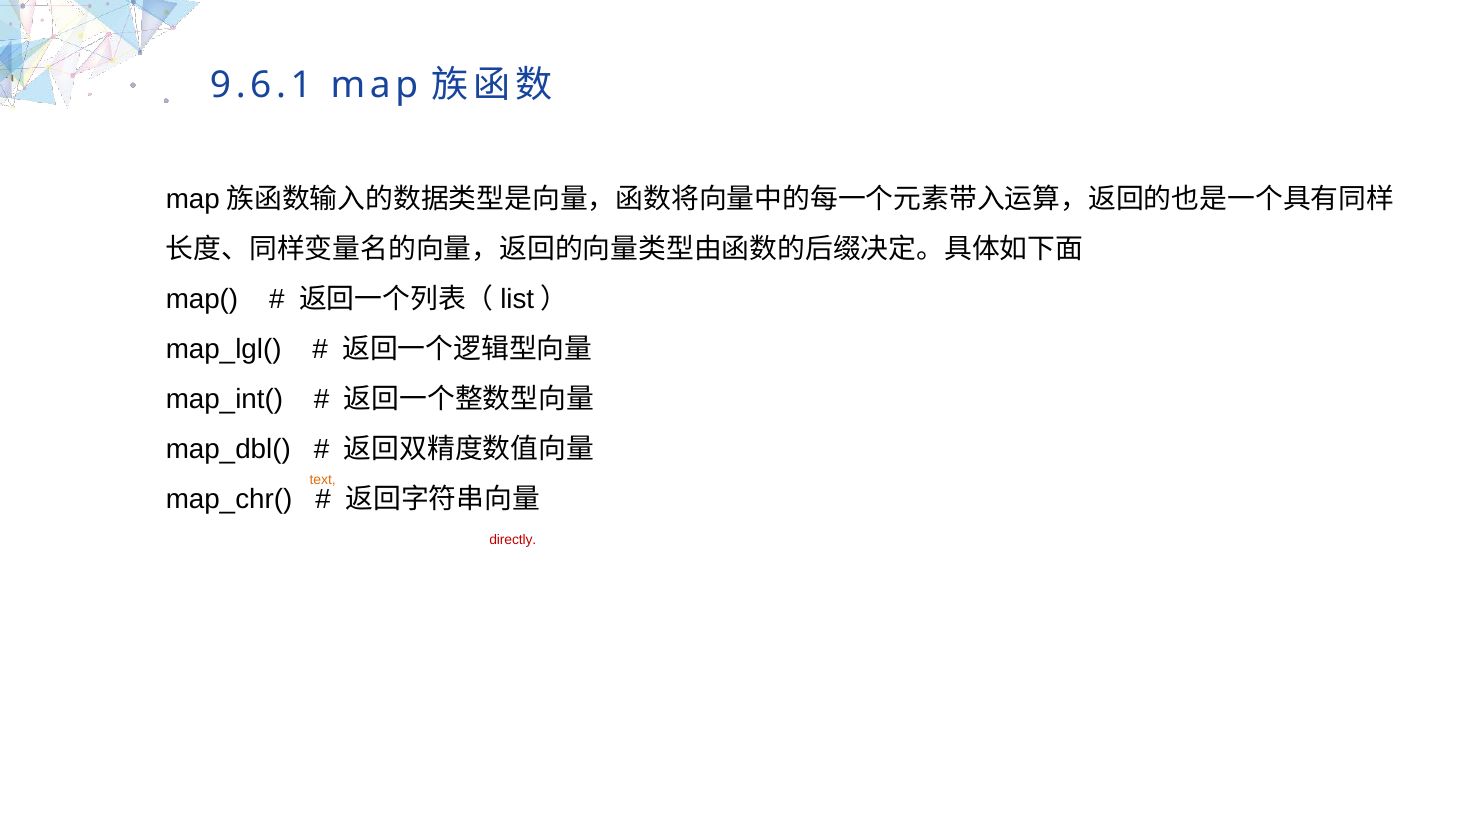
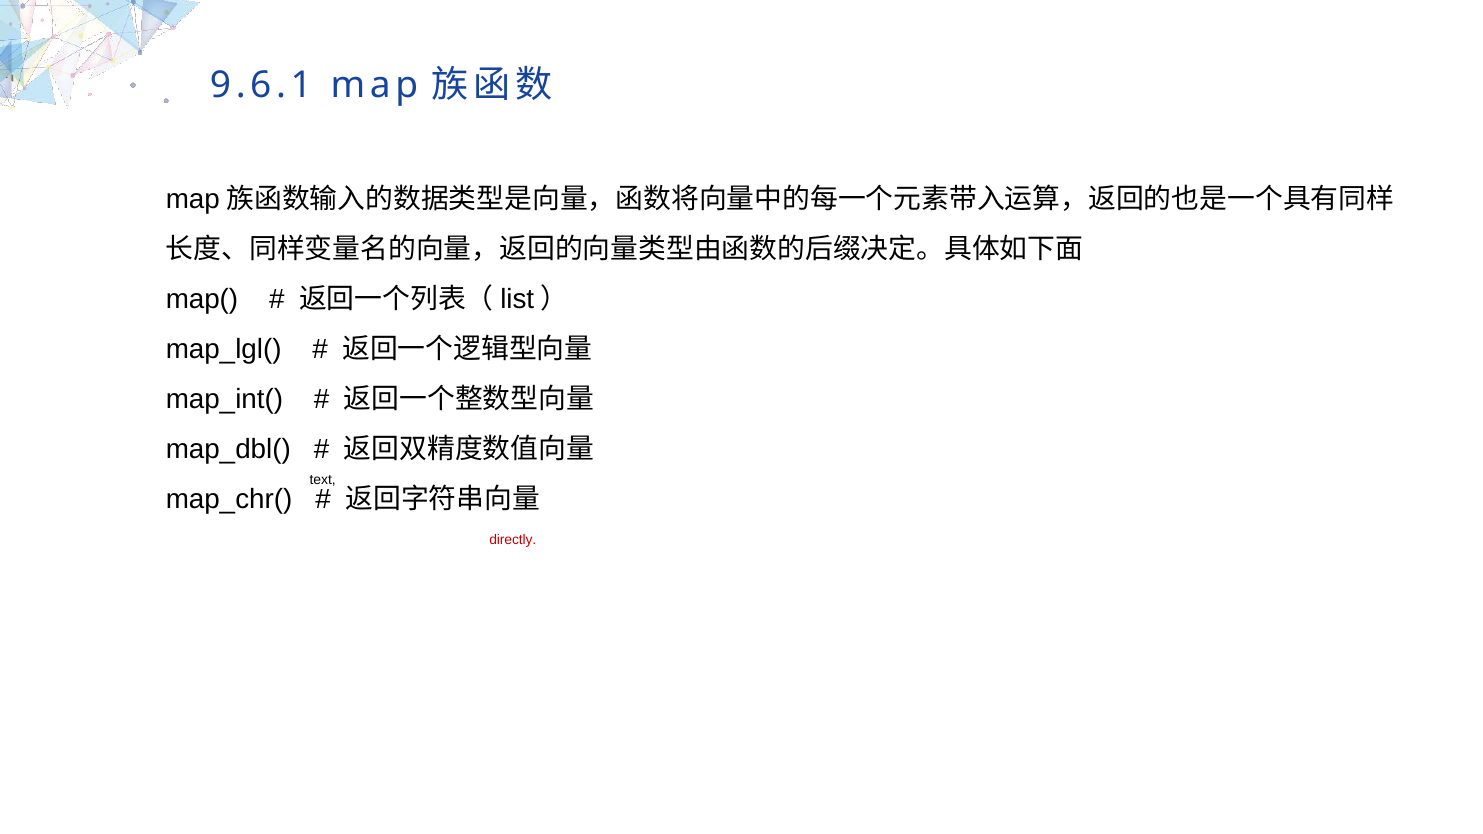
text at (323, 480) colour: orange -> black
